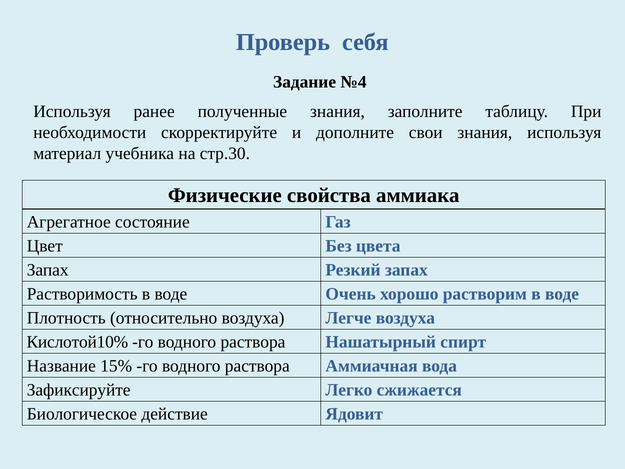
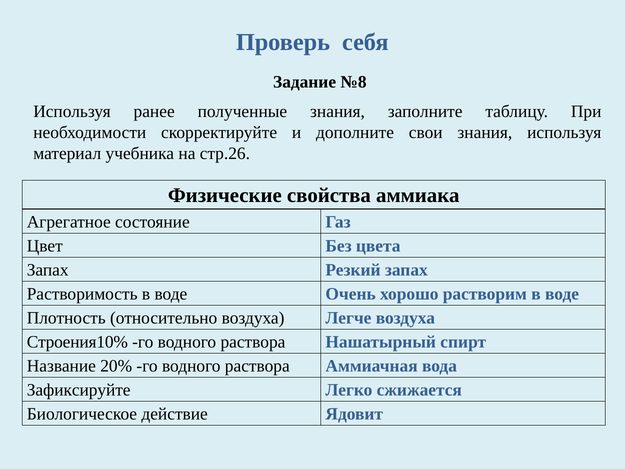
№4: №4 -> №8
стр.30: стр.30 -> стр.26
Кислотой10%: Кислотой10% -> Строения10%
15%: 15% -> 20%
